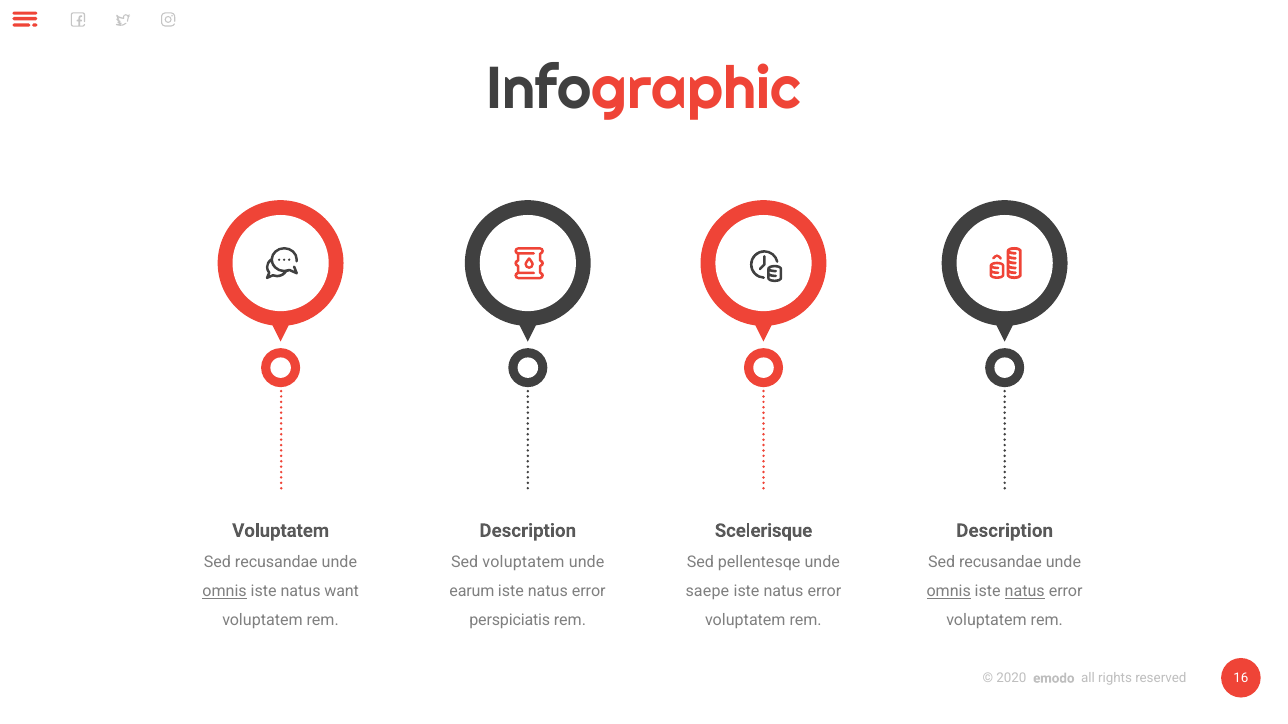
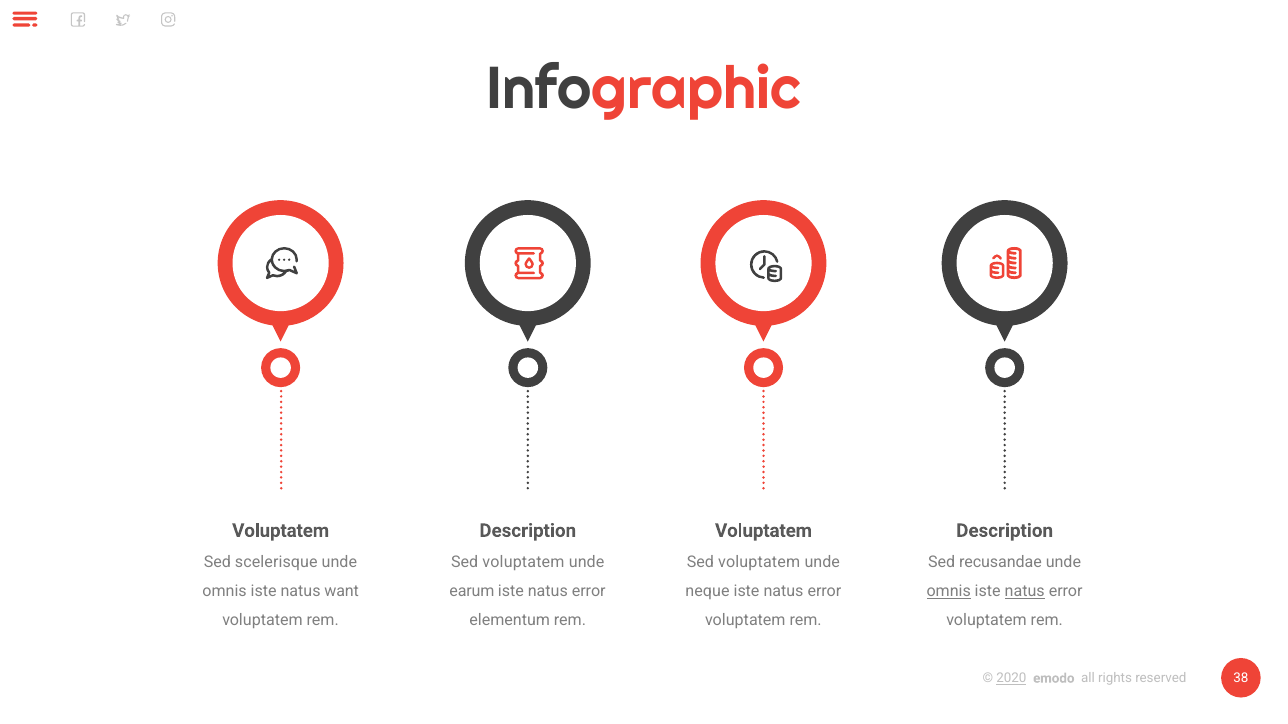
Scelerisque at (763, 531): Scelerisque -> Voluptatem
recusandae at (276, 563): recusandae -> scelerisque
pellentesqe at (759, 563): pellentesqe -> voluptatem
omnis at (225, 592) underline: present -> none
saepe: saepe -> neque
perspiciatis: perspiciatis -> elementum
2020 underline: none -> present
16: 16 -> 38
